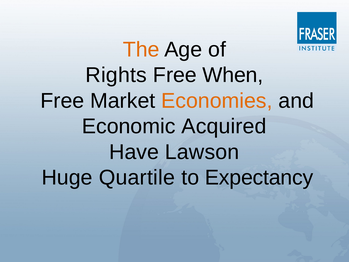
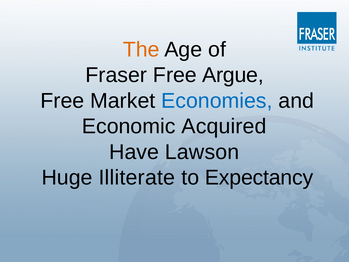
Rights: Rights -> Fraser
When: When -> Argue
Economies colour: orange -> blue
Quartile: Quartile -> Illiterate
